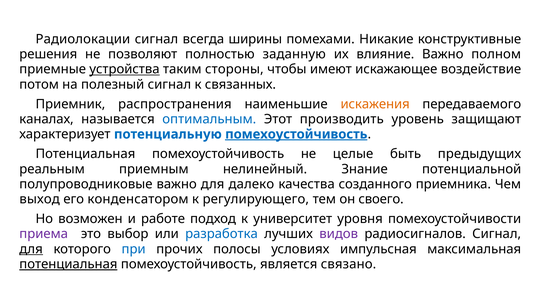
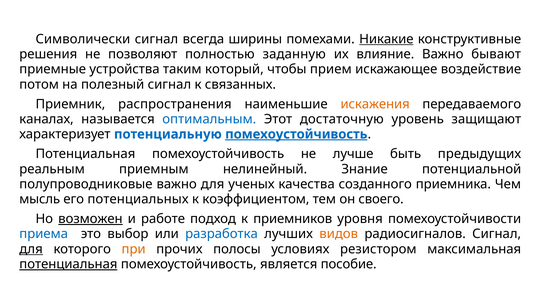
Радиолокации: Радиолокации -> Символически
Никакие underline: none -> present
полном: полном -> бывают
устройства underline: present -> none
стороны: стороны -> который
имеют: имеют -> прием
производить: производить -> достаточную
целые: целые -> лучше
далеко: далеко -> ученых
выход: выход -> мысль
конденсатором: конденсатором -> потенциальных
регулирующего: регулирующего -> коэффициентом
возможен underline: none -> present
университет: университет -> приемников
приема colour: purple -> blue
видов colour: purple -> orange
при colour: blue -> orange
импульсная: импульсная -> резистором
связано: связано -> пособие
